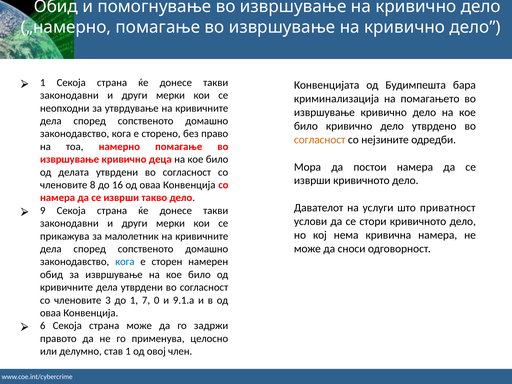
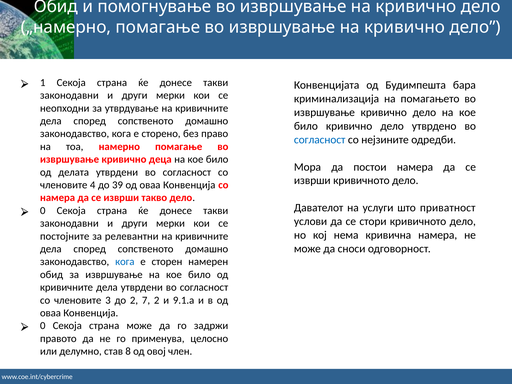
согласност at (320, 140) colour: orange -> blue
8: 8 -> 4
16: 16 -> 39
9 at (43, 211): 9 -> 0
прикажува: прикажува -> постојните
малолетник: малолетник -> релевантни
до 1: 1 -> 2
7 0: 0 -> 2
6 at (43, 326): 6 -> 0
став 1: 1 -> 8
